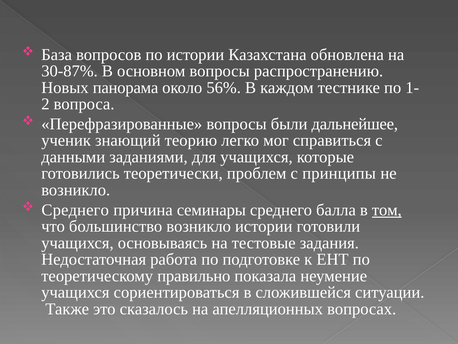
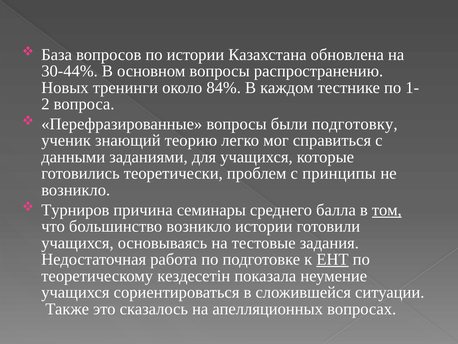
30-87%: 30-87% -> 30-44%
панорама: панорама -> тренинги
56%: 56% -> 84%
дальнейшее: дальнейшее -> подготовку
Среднего at (75, 210): Среднего -> Турниров
ЕНТ underline: none -> present
правильно: правильно -> кездесетін
